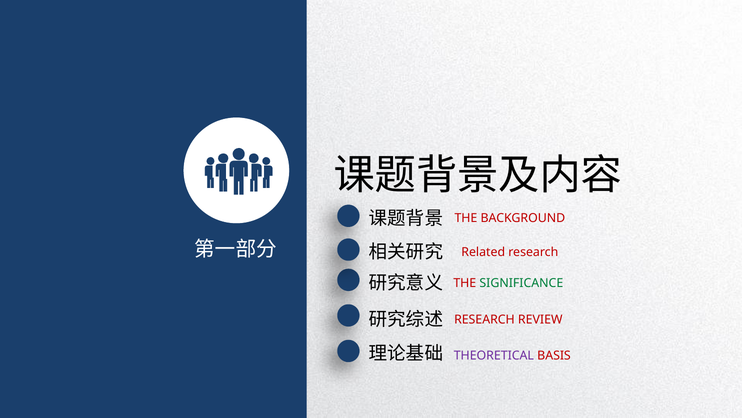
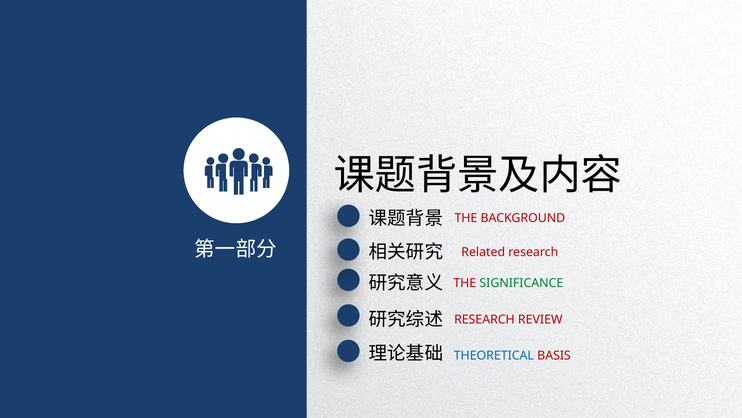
THEORETICAL colour: purple -> blue
